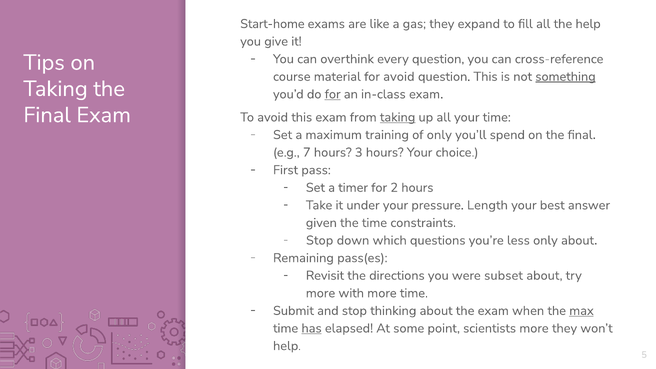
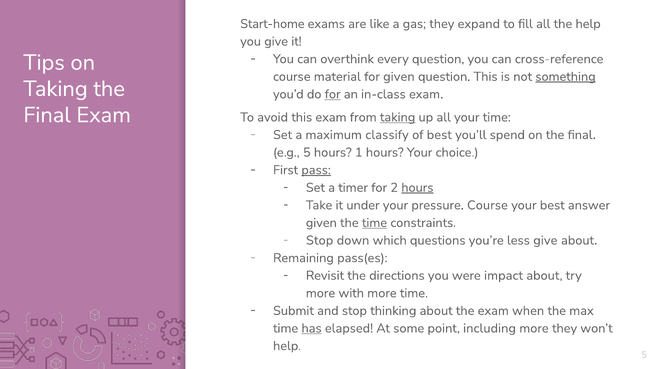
for avoid: avoid -> given
training: training -> classify
of only: only -> best
e.g 7: 7 -> 5
3: 3 -> 1
pass underline: none -> present
hours at (417, 188) underline: none -> present
pressure Length: Length -> Course
time at (374, 223) underline: none -> present
less only: only -> give
subset: subset -> impact
max underline: present -> none
scientists: scientists -> including
